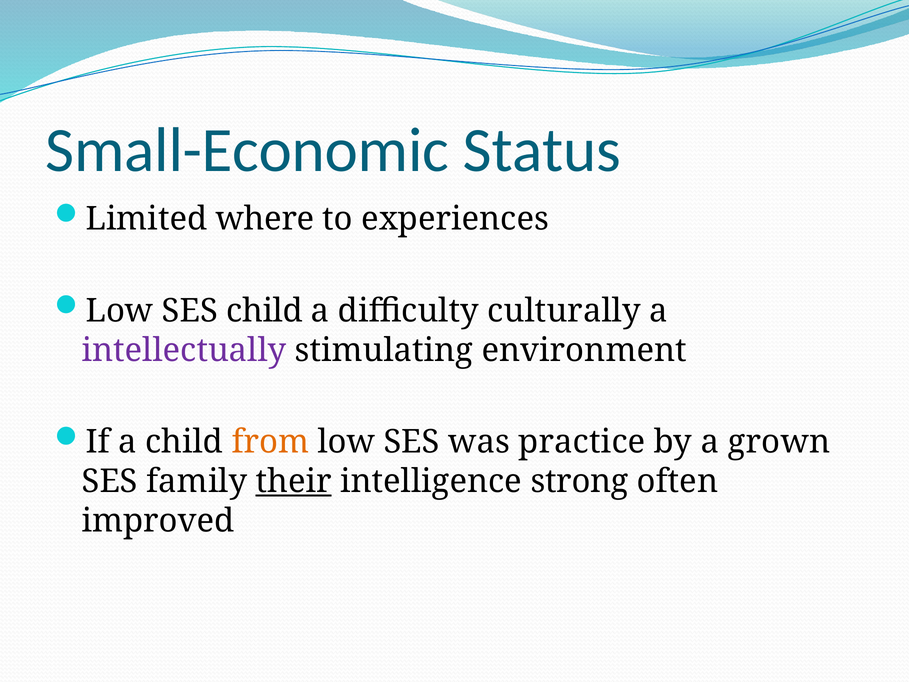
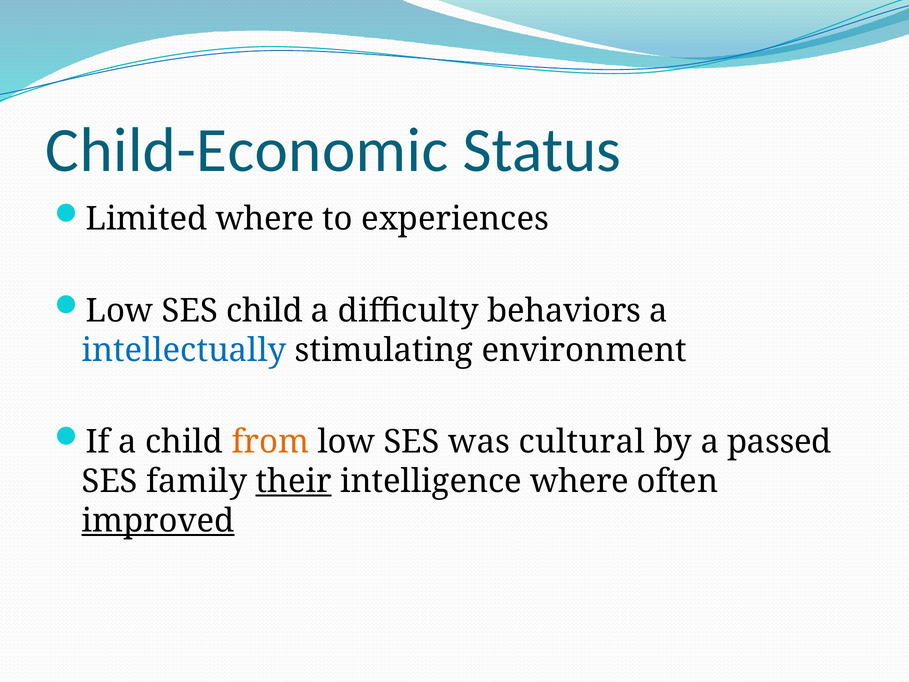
Small-Economic: Small-Economic -> Child-Economic
culturally: culturally -> behaviors
intellectually colour: purple -> blue
practice: practice -> cultural
grown: grown -> passed
intelligence strong: strong -> where
improved underline: none -> present
